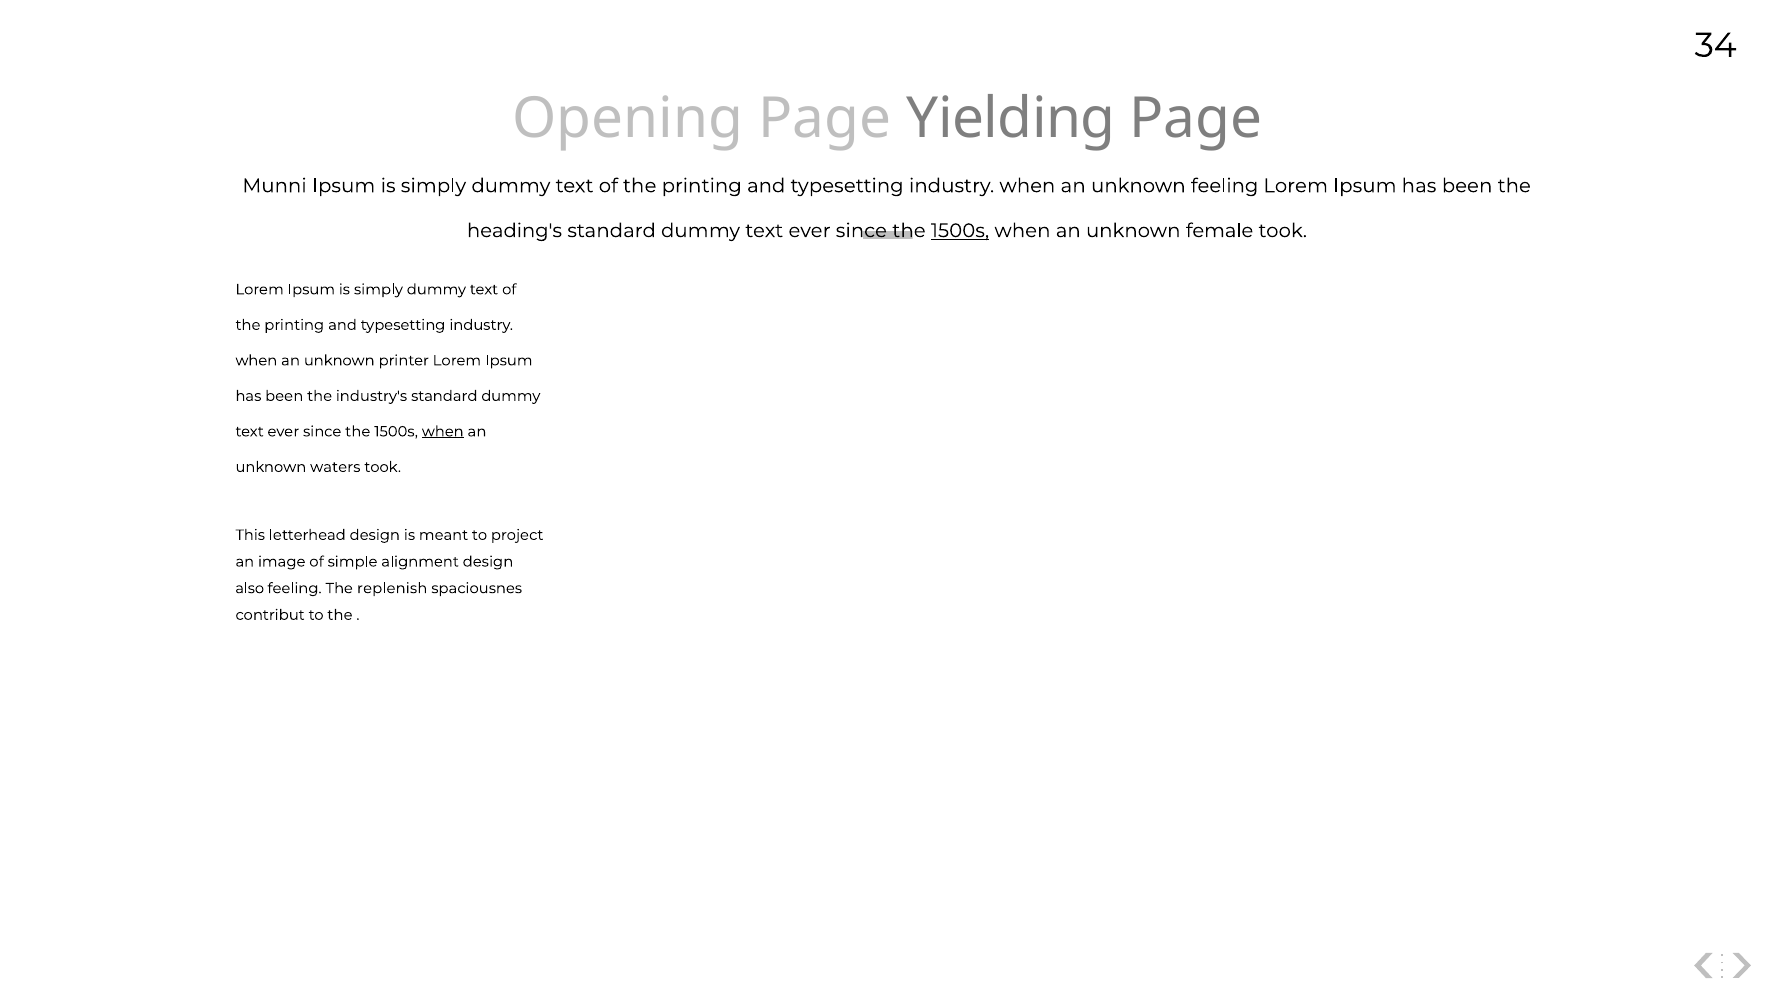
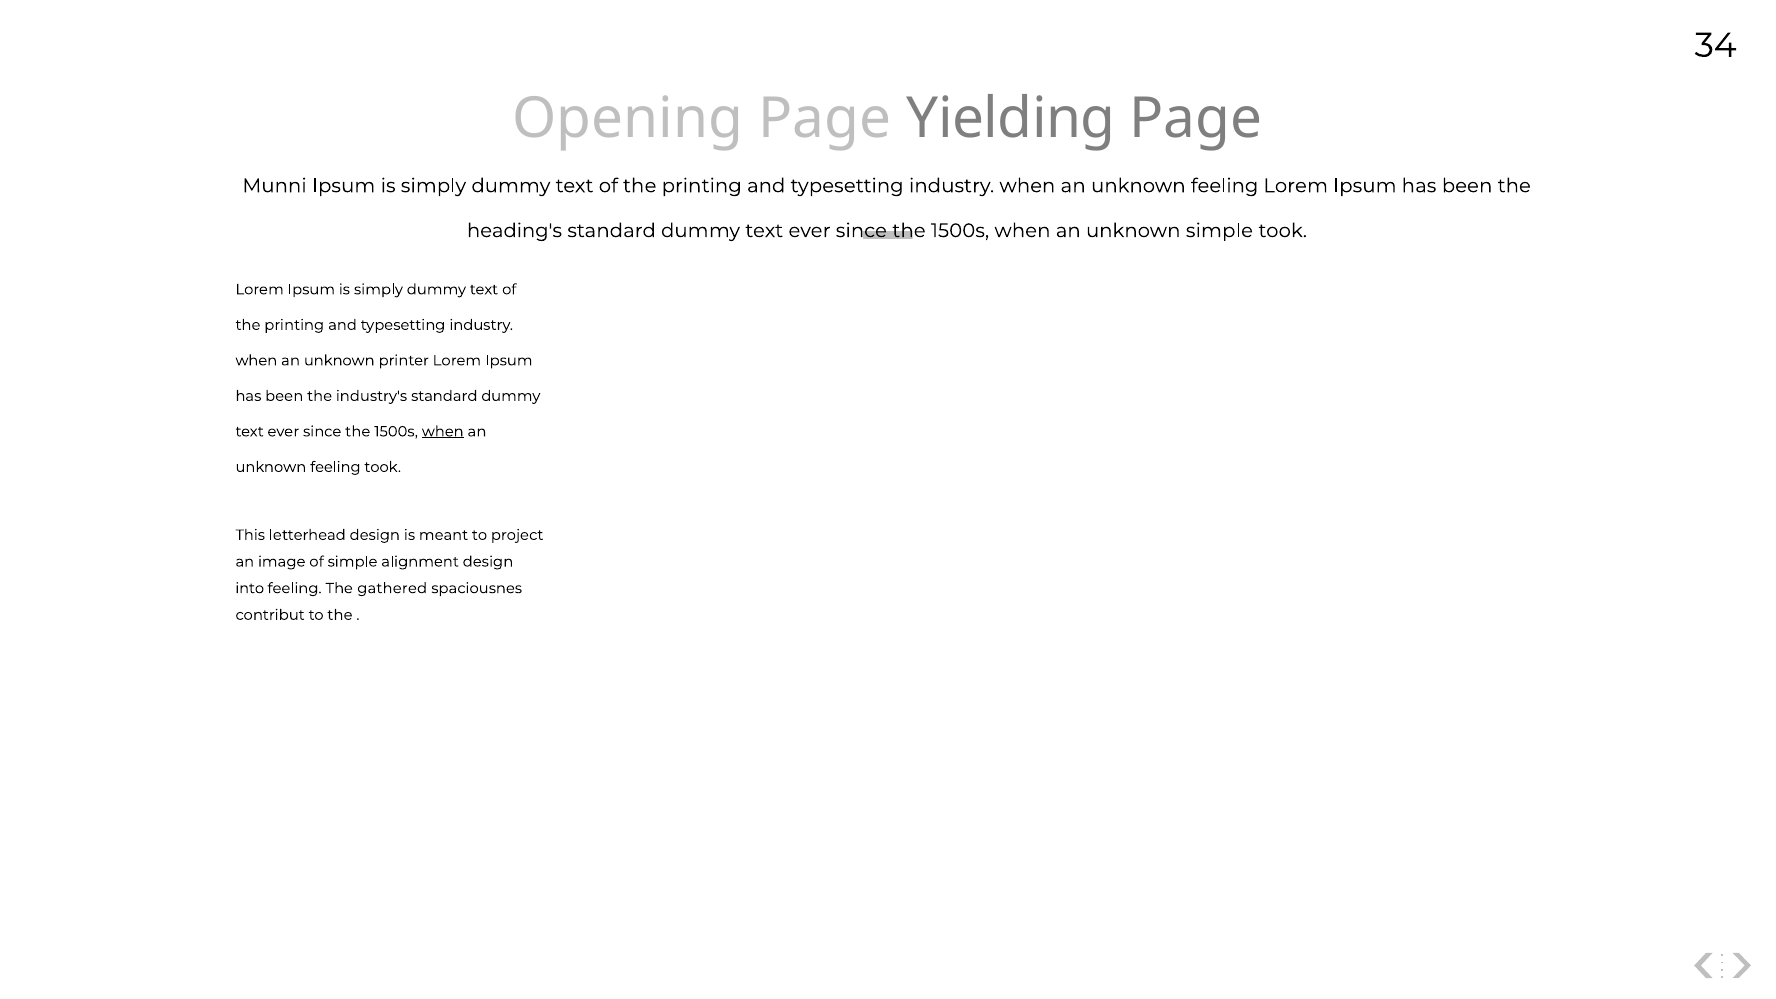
1500s at (960, 231) underline: present -> none
unknown female: female -> simple
waters at (335, 467): waters -> feeling
also: also -> into
replenish: replenish -> gathered
